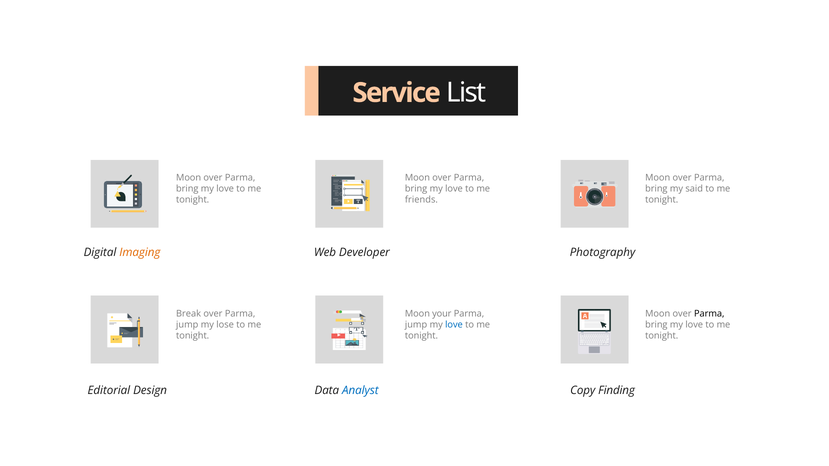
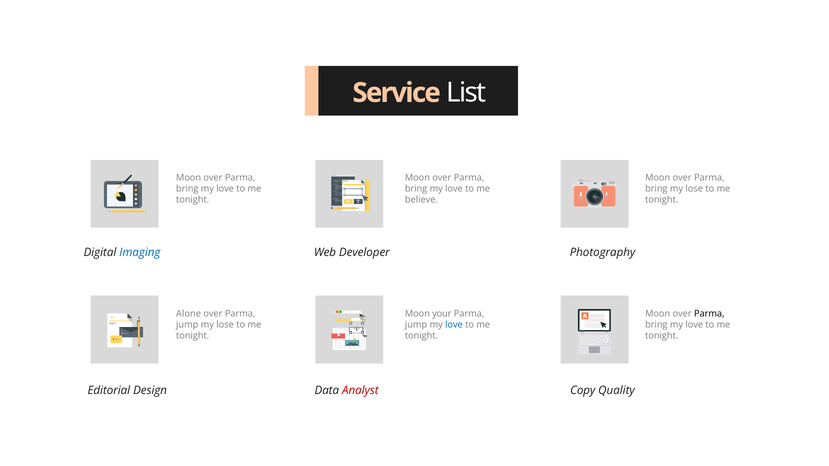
bring my said: said -> lose
friends: friends -> believe
Imaging colour: orange -> blue
Break: Break -> Alone
Analyst colour: blue -> red
Finding: Finding -> Quality
